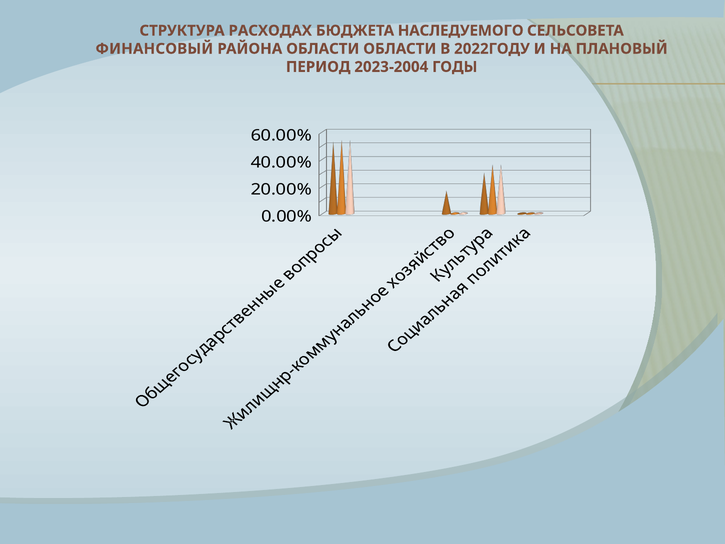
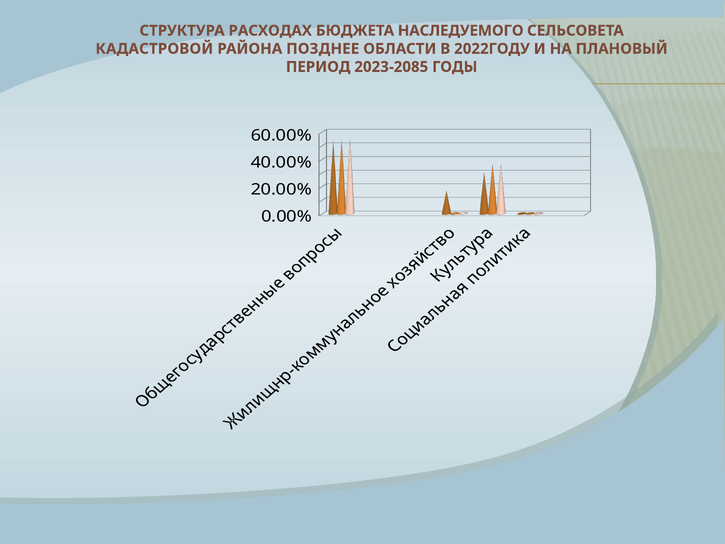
ФИНАНСОВЫЙ: ФИНАНСОВЫЙ -> КАДАСТРОВОЙ
РАЙОНА ОБЛАСТИ: ОБЛАСТИ -> ПОЗДНЕЕ
2023-2004: 2023-2004 -> 2023-2085
